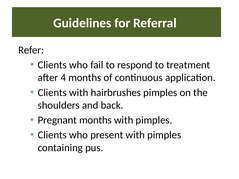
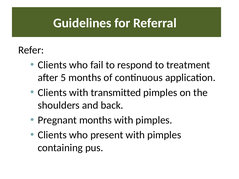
4: 4 -> 5
hairbrushes: hairbrushes -> transmitted
